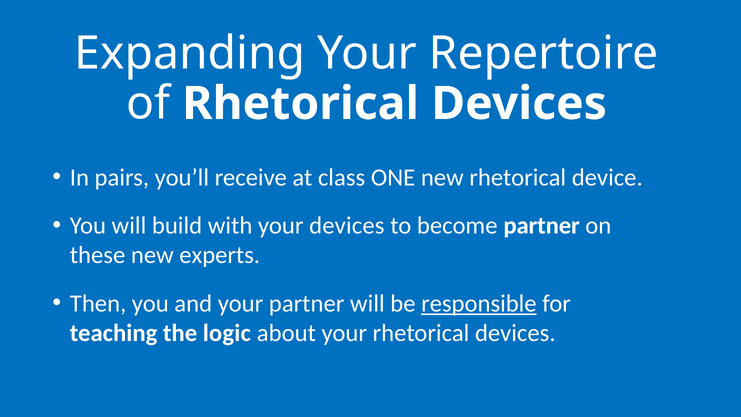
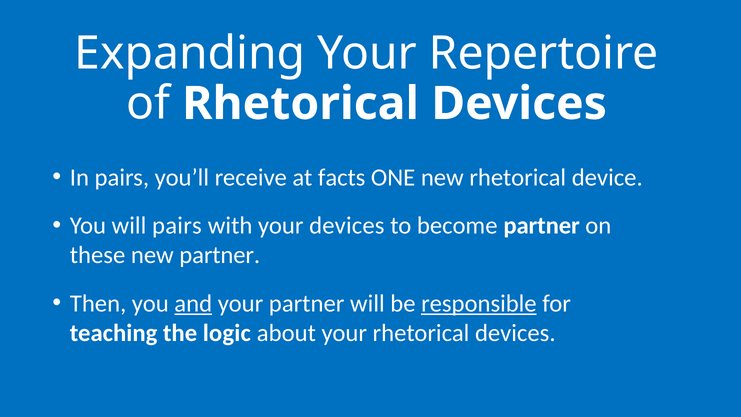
class: class -> facts
will build: build -> pairs
new experts: experts -> partner
and underline: none -> present
